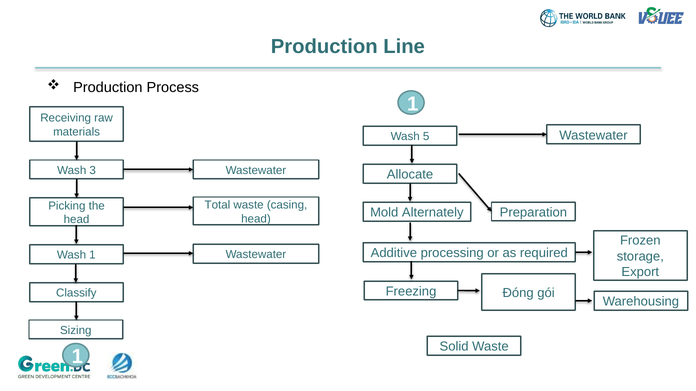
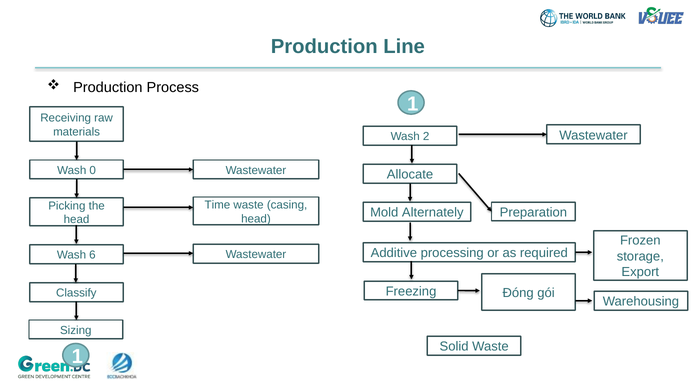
5: 5 -> 2
3: 3 -> 0
Total: Total -> Time
Wash 1: 1 -> 6
